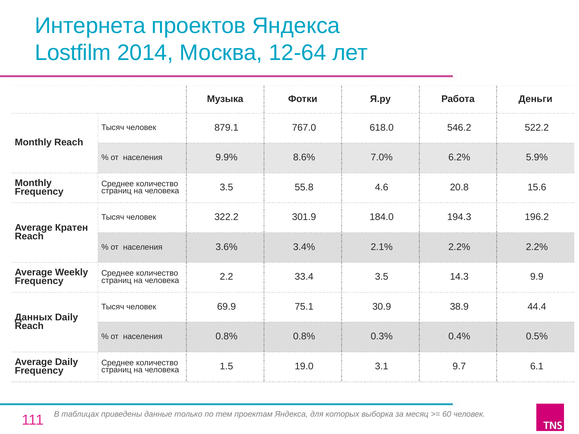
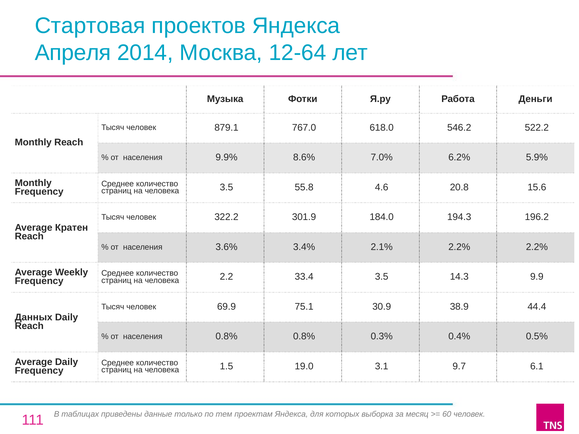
Интернета: Интернета -> Стартовая
Lostfilm: Lostfilm -> Апреля
